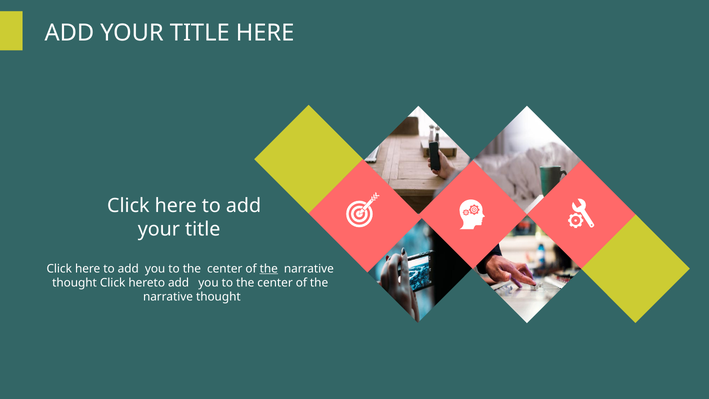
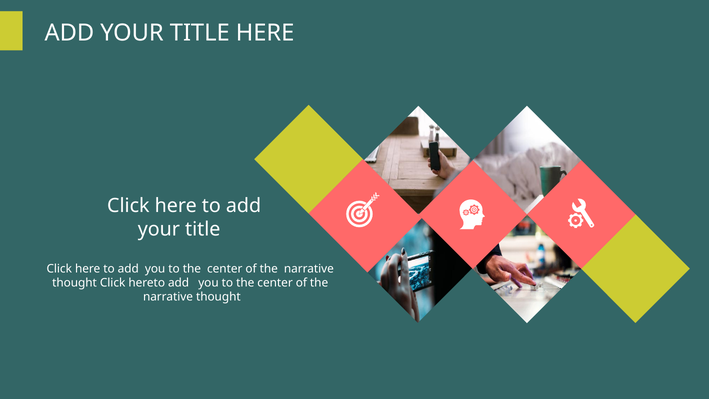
the at (269, 268) underline: present -> none
